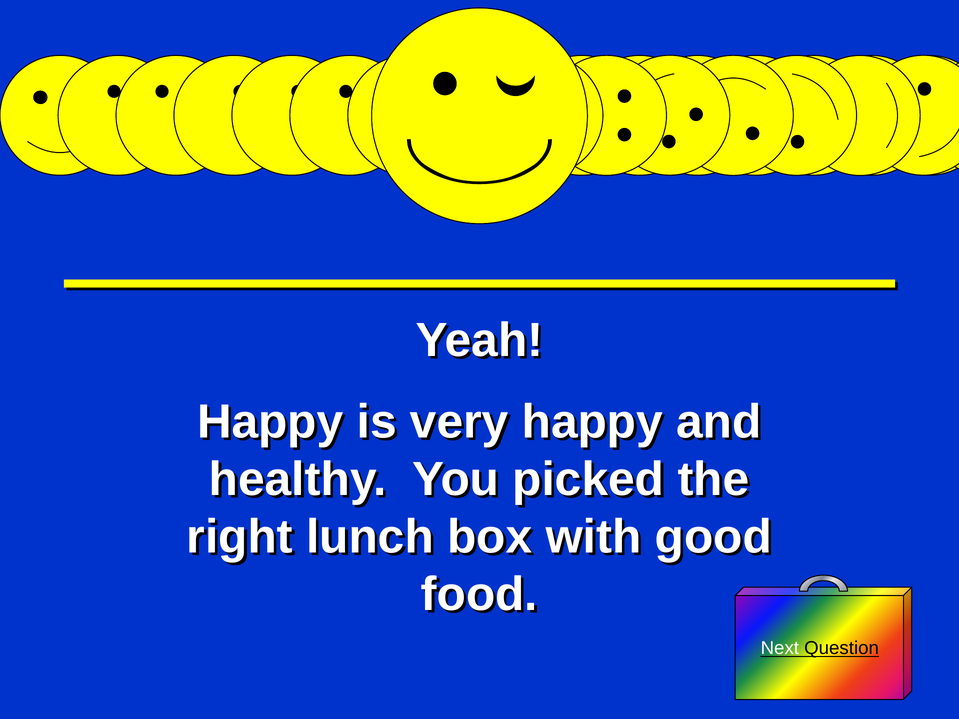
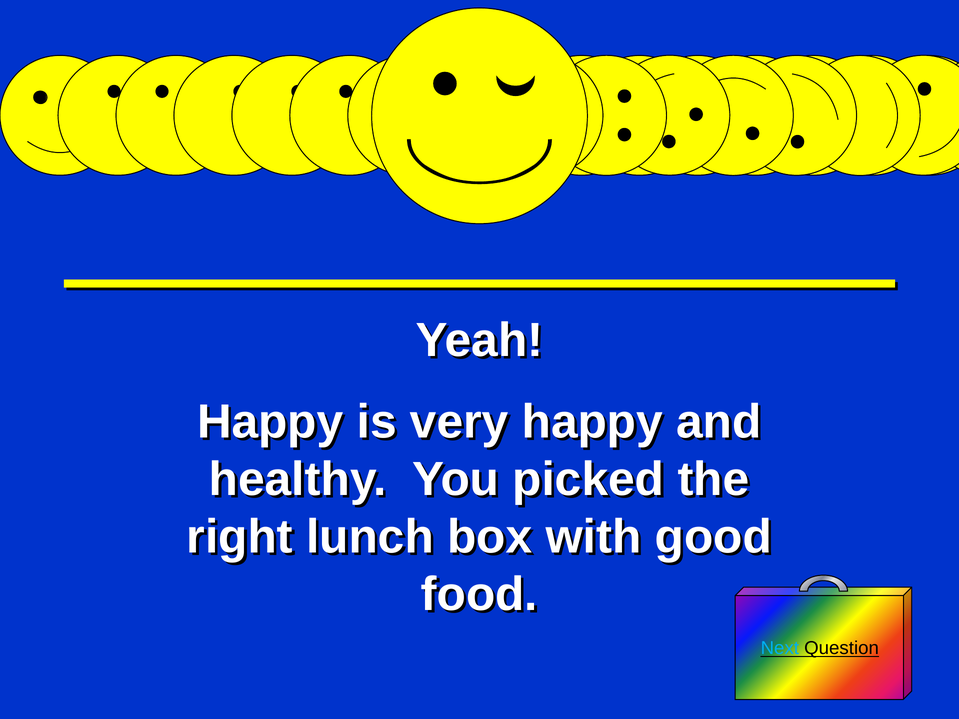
Next colour: white -> light blue
